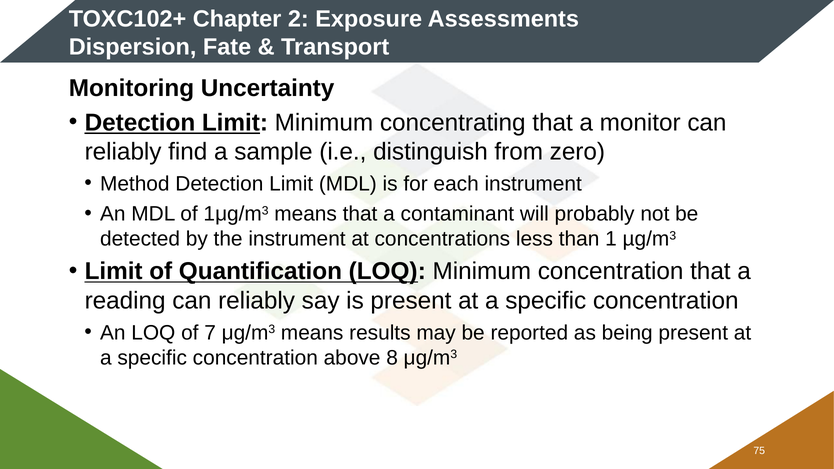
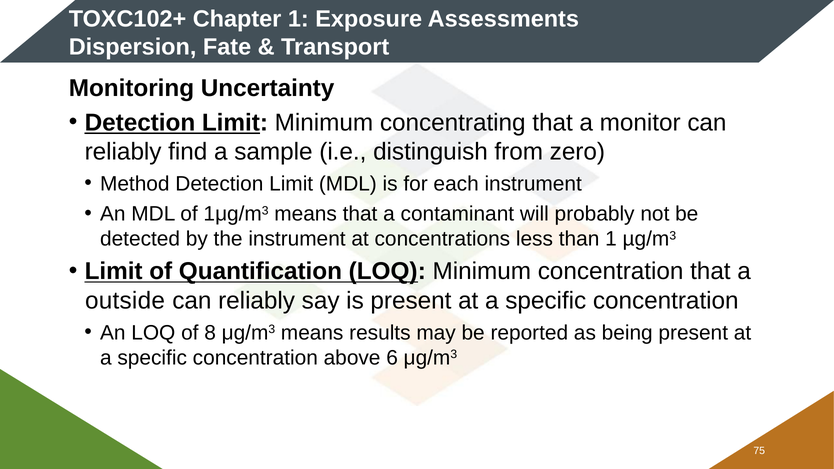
Chapter 2: 2 -> 1
reading: reading -> outside
7: 7 -> 8
8: 8 -> 6
